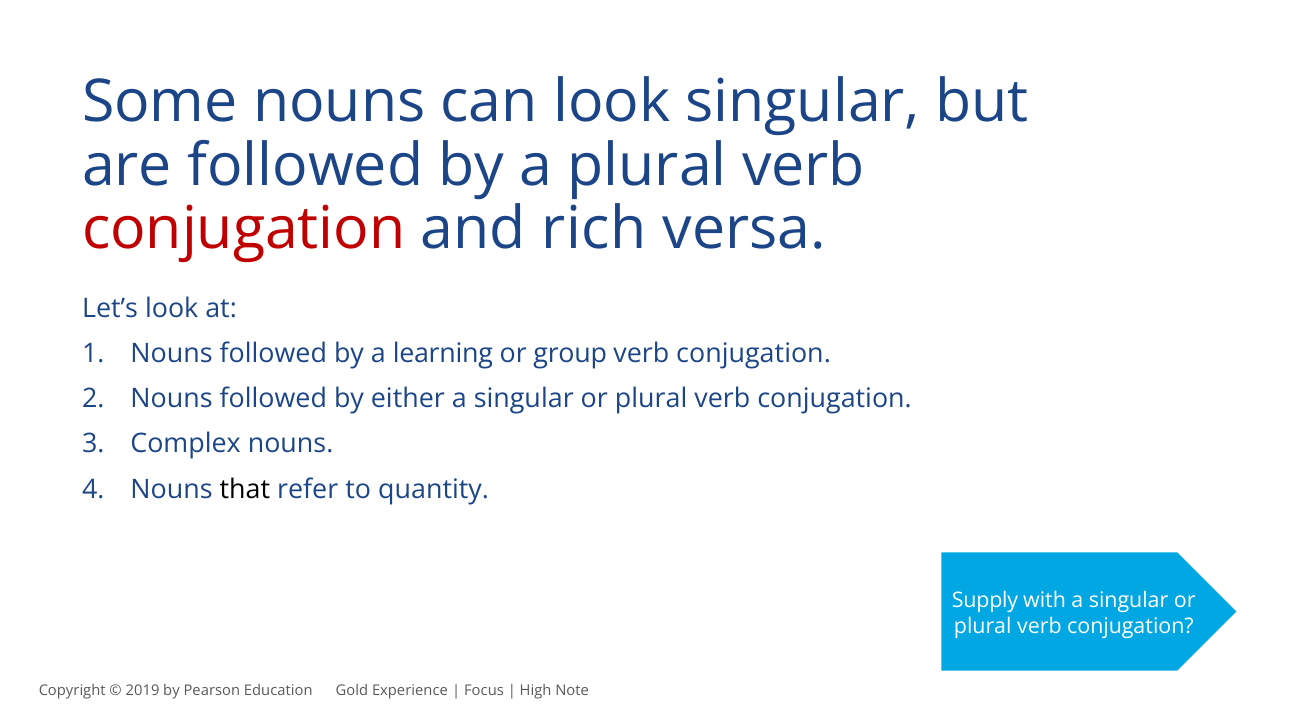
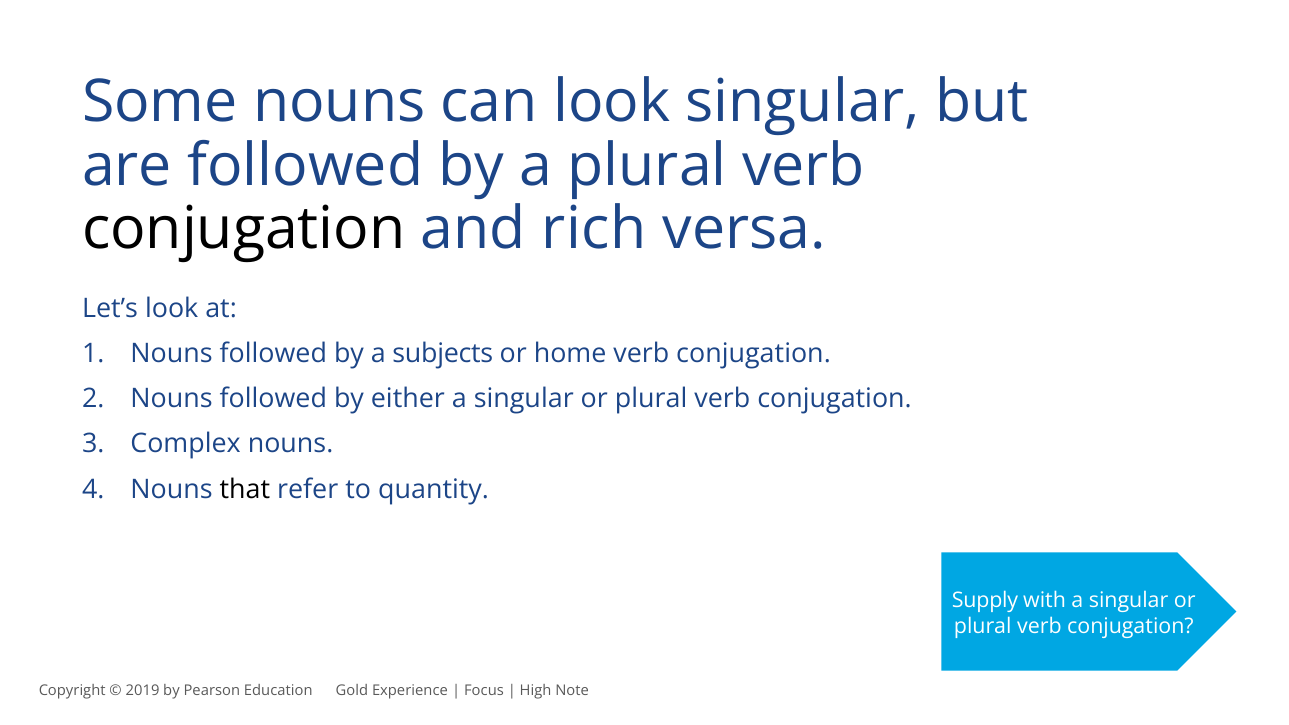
conjugation at (244, 230) colour: red -> black
learning: learning -> subjects
group: group -> home
